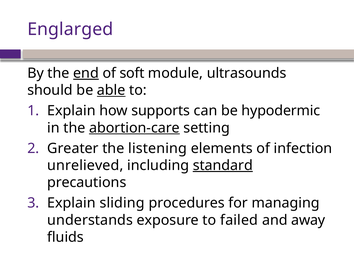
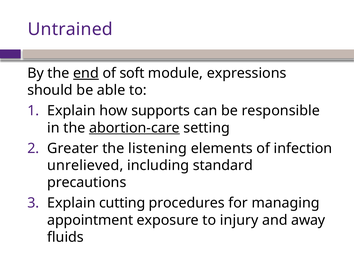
Englarged: Englarged -> Untrained
ultrasounds: ultrasounds -> expressions
able underline: present -> none
hypodermic: hypodermic -> responsible
standard underline: present -> none
sliding: sliding -> cutting
understands: understands -> appointment
failed: failed -> injury
